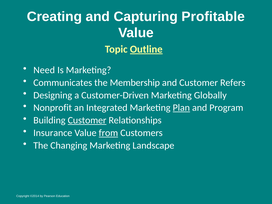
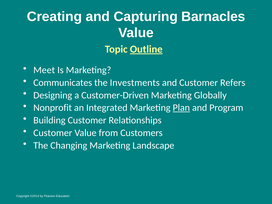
Profitable: Profitable -> Barnacles
Need: Need -> Meet
Membership: Membership -> Investments
Customer at (87, 120) underline: present -> none
Insurance at (53, 133): Insurance -> Customer
from underline: present -> none
